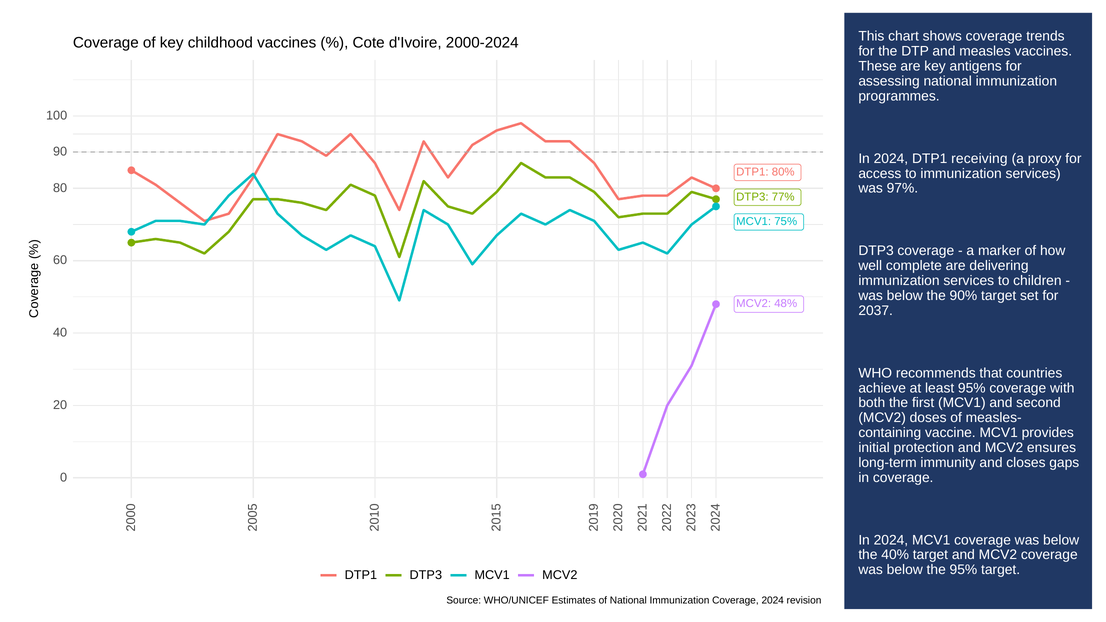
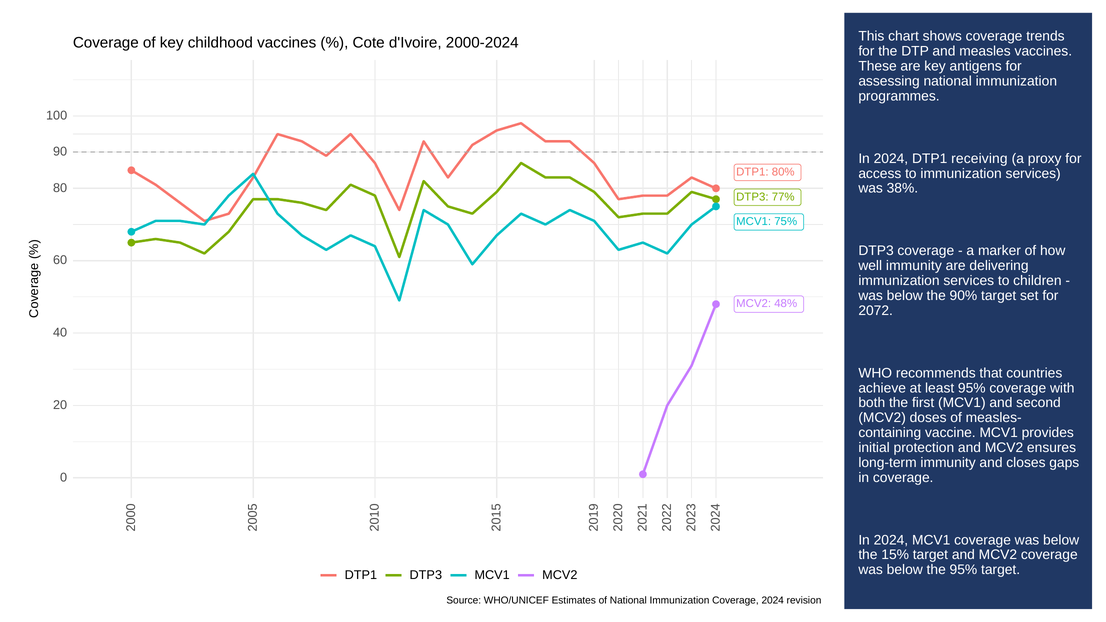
97%: 97% -> 38%
well complete: complete -> immunity
2037: 2037 -> 2072
40%: 40% -> 15%
